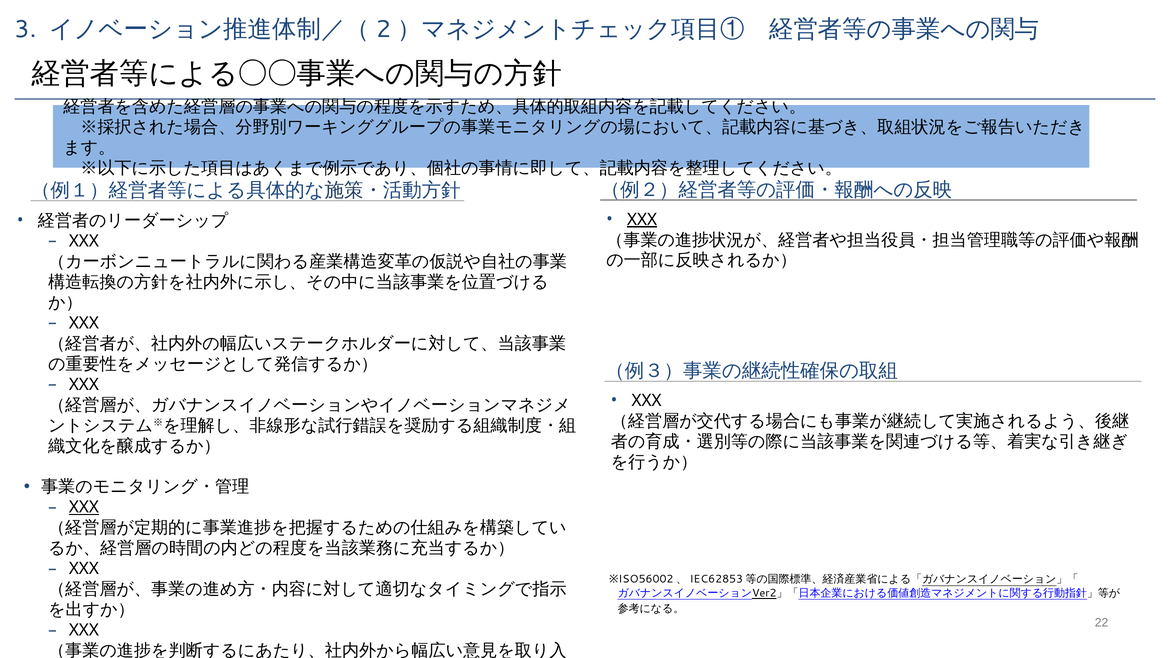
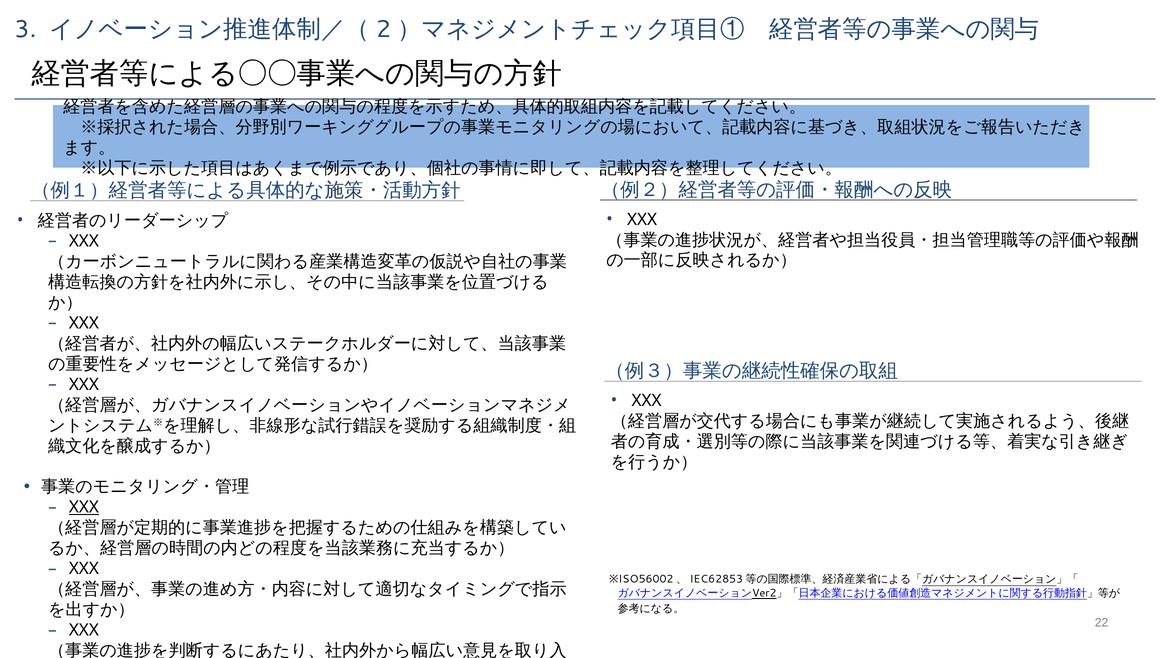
XXX at (642, 219) underline: present -> none
